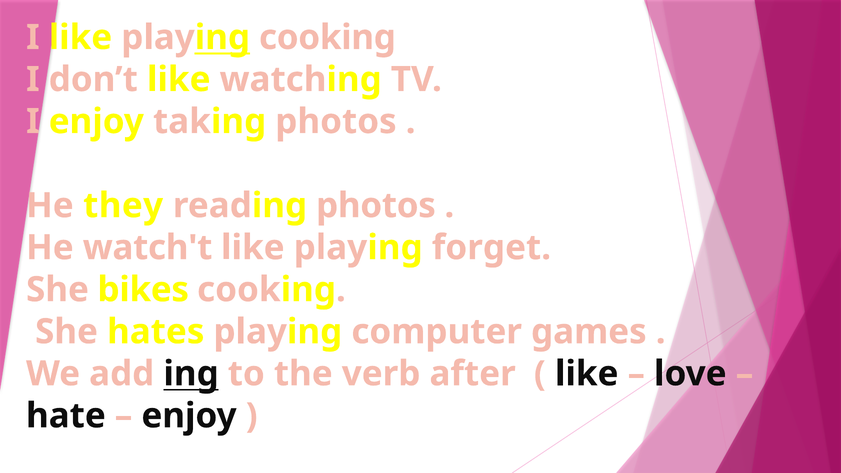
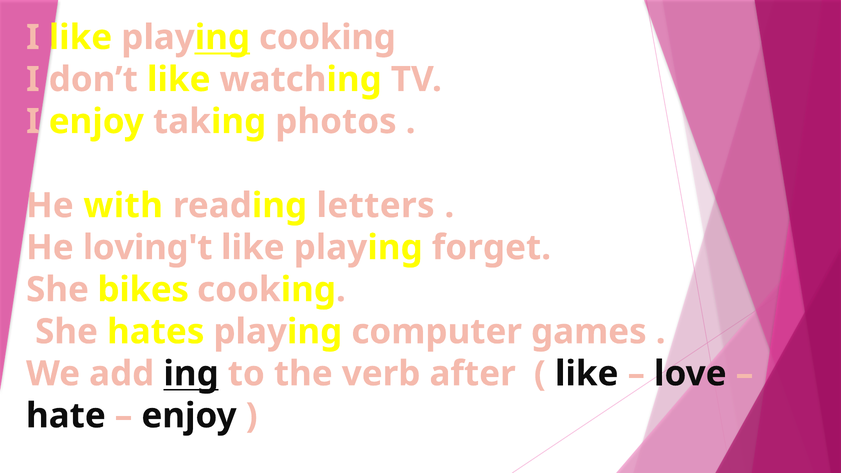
they: they -> with
reading photos: photos -> letters
watch't: watch't -> loving't
